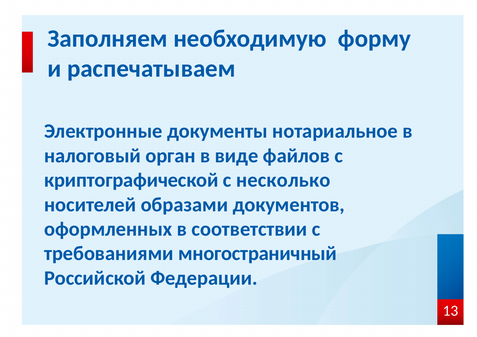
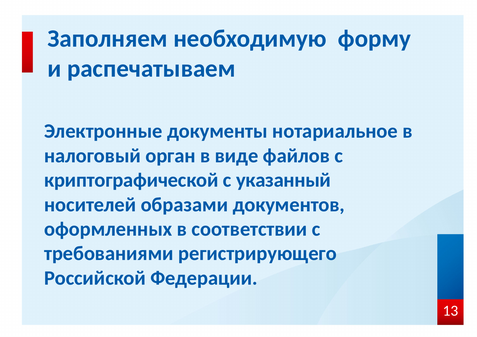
несколько: несколько -> указанный
многостраничный: многостраничный -> регистрирующего
